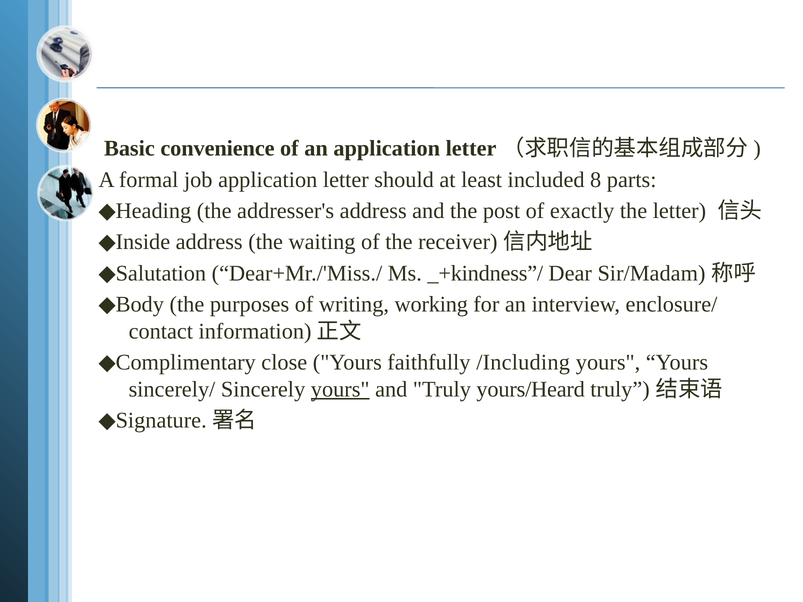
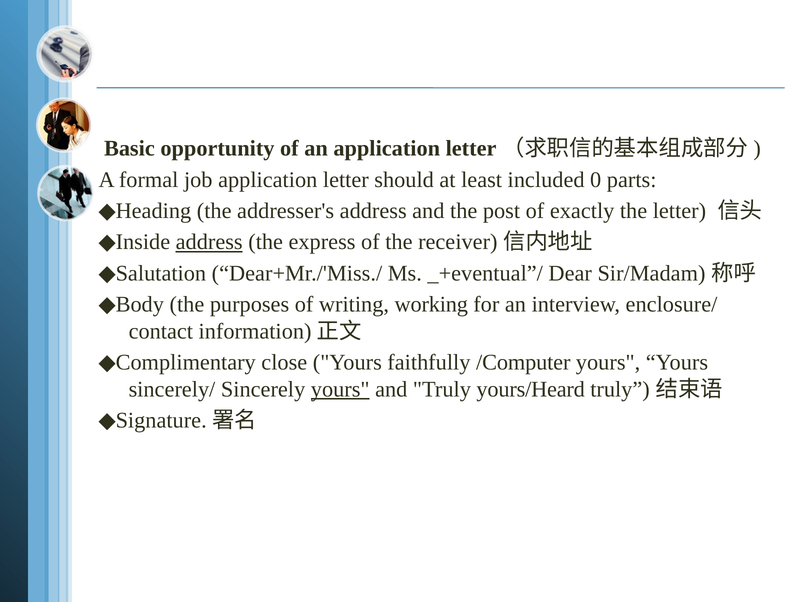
convenience: convenience -> opportunity
8: 8 -> 0
address at (209, 242) underline: none -> present
waiting: waiting -> express
_+kindness”/: _+kindness”/ -> _+eventual”/
/Including: /Including -> /Computer
